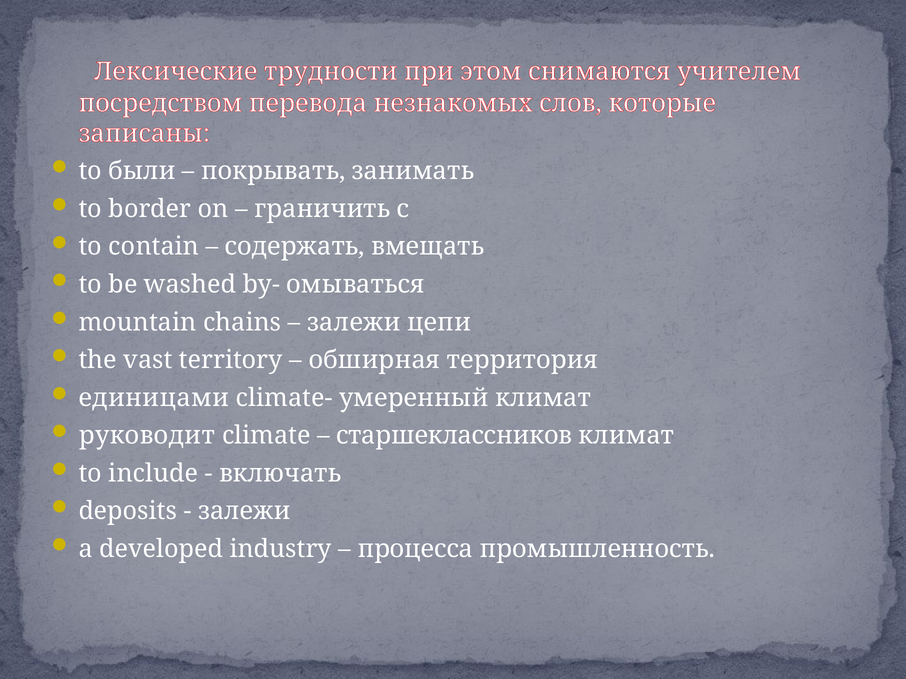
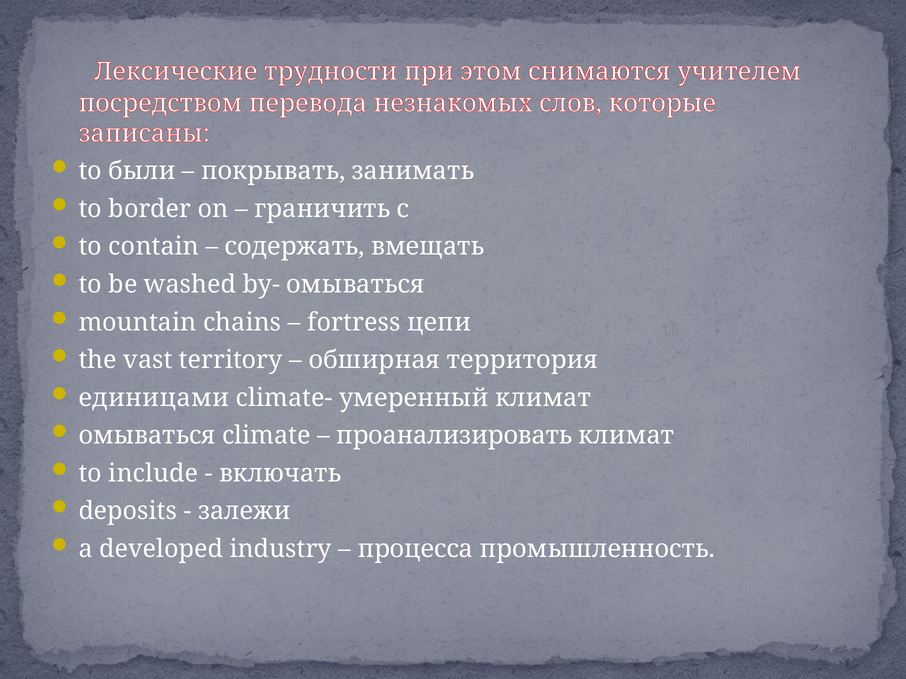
залежи at (354, 322): залежи -> fortress
руководит at (147, 436): руководит -> омываться
старшеклассников: старшеклассников -> проанализировать
